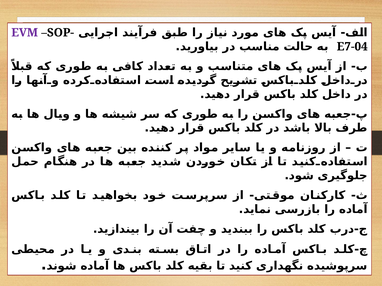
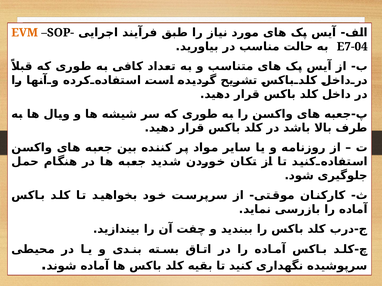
EVM colour: purple -> orange
